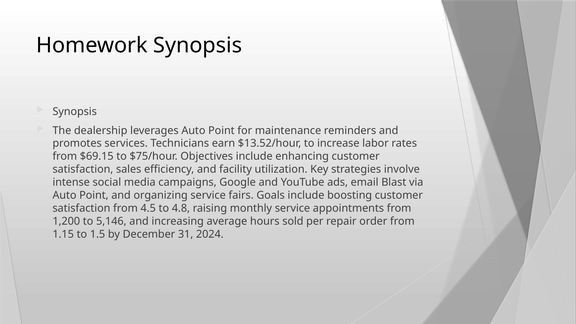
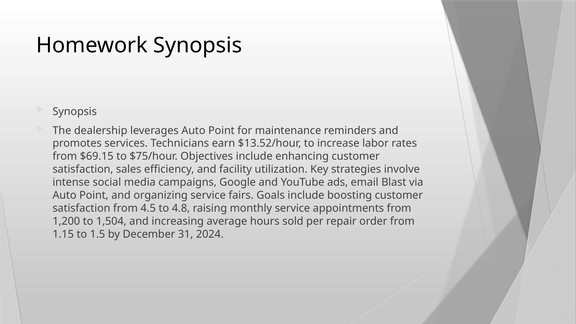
5,146: 5,146 -> 1,504
